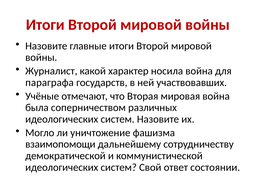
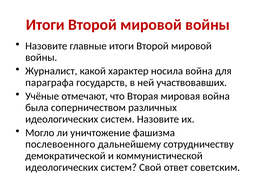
взаимопомощи: взаимопомощи -> послевоенного
состоянии: состоянии -> советским
